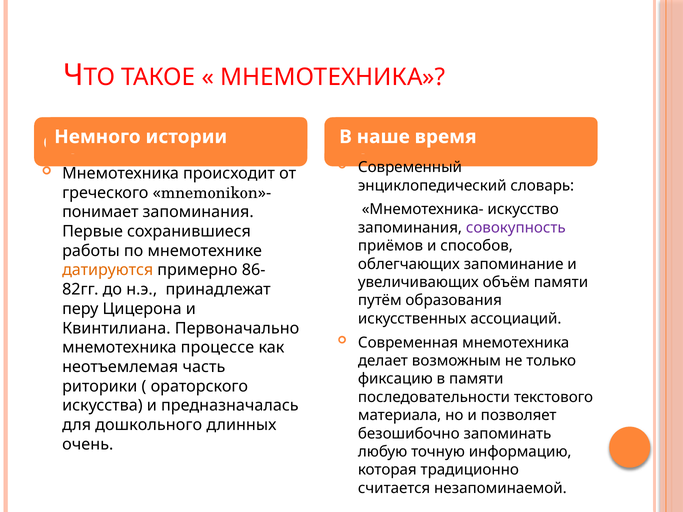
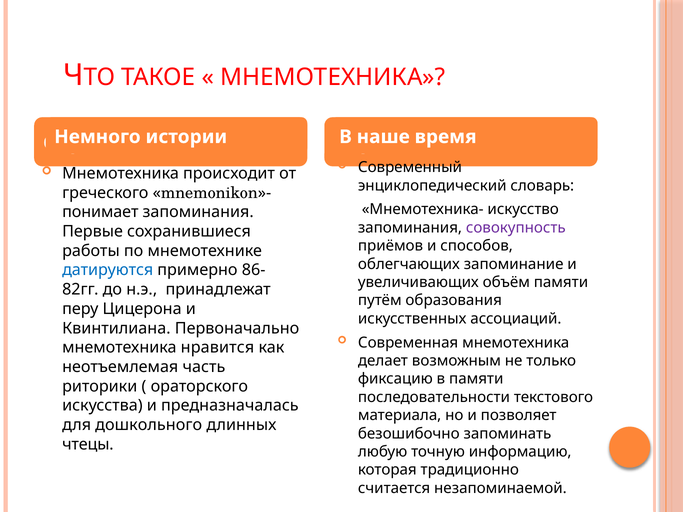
датируются colour: orange -> blue
процессе: процессе -> нравится
очень: очень -> чтецы
